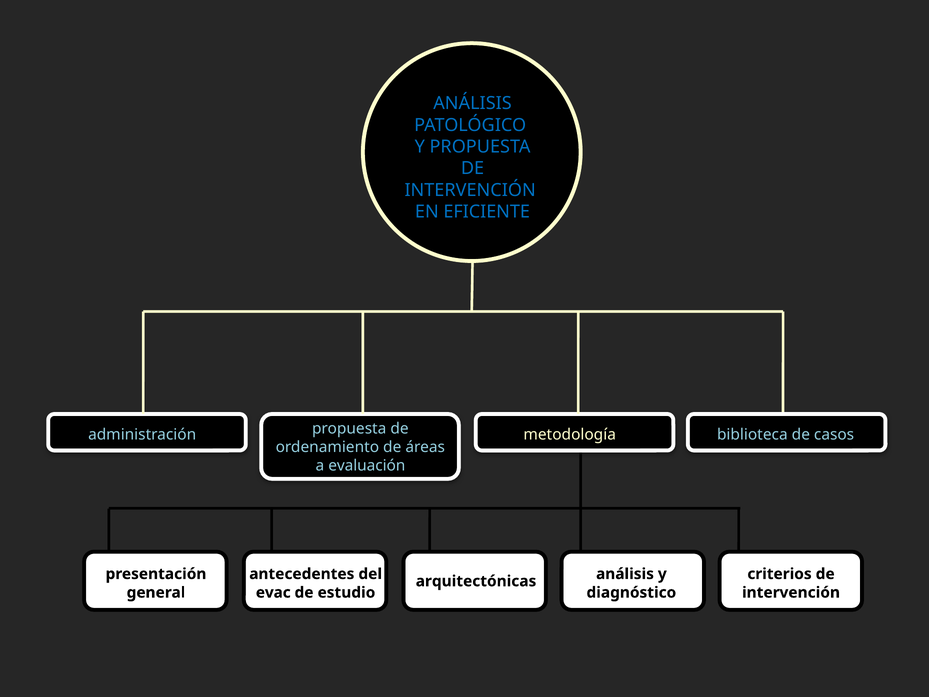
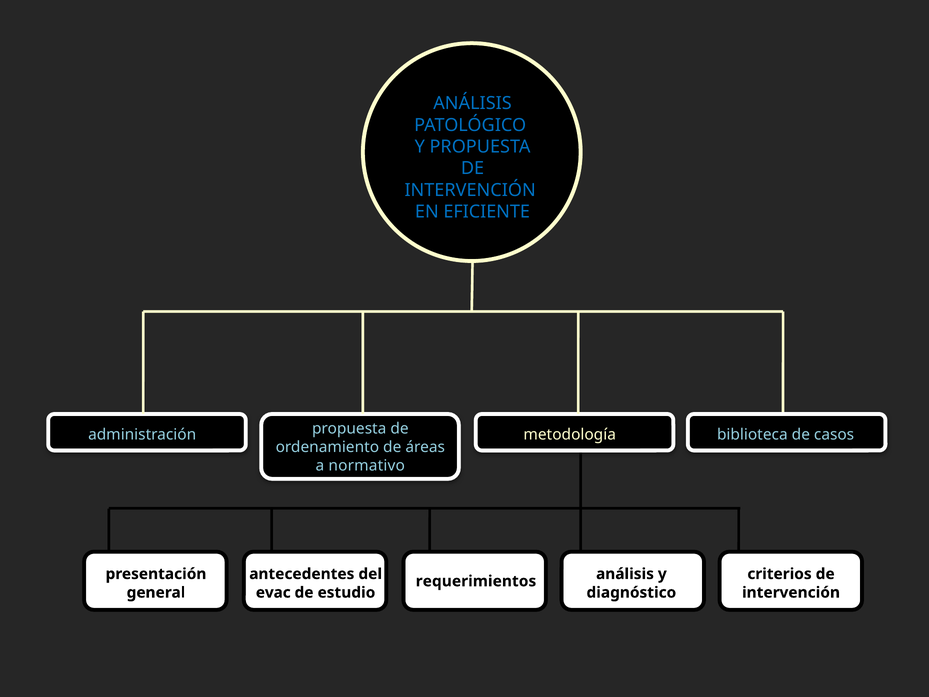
evaluación: evaluación -> normativo
arquitectónicas: arquitectónicas -> requerimientos
